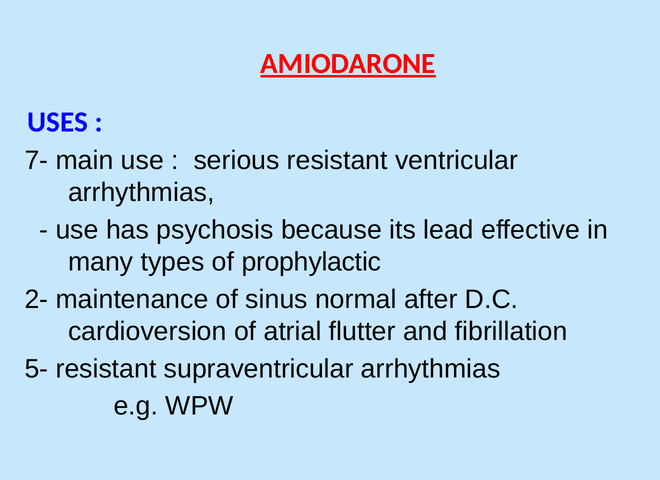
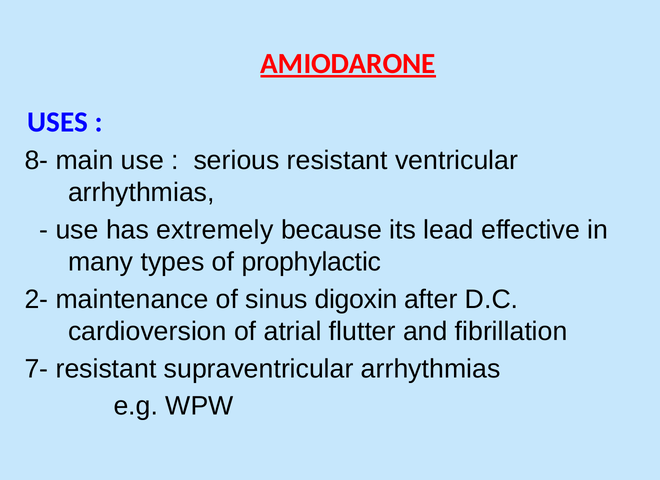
7-: 7- -> 8-
psychosis: psychosis -> extremely
normal: normal -> digoxin
5-: 5- -> 7-
